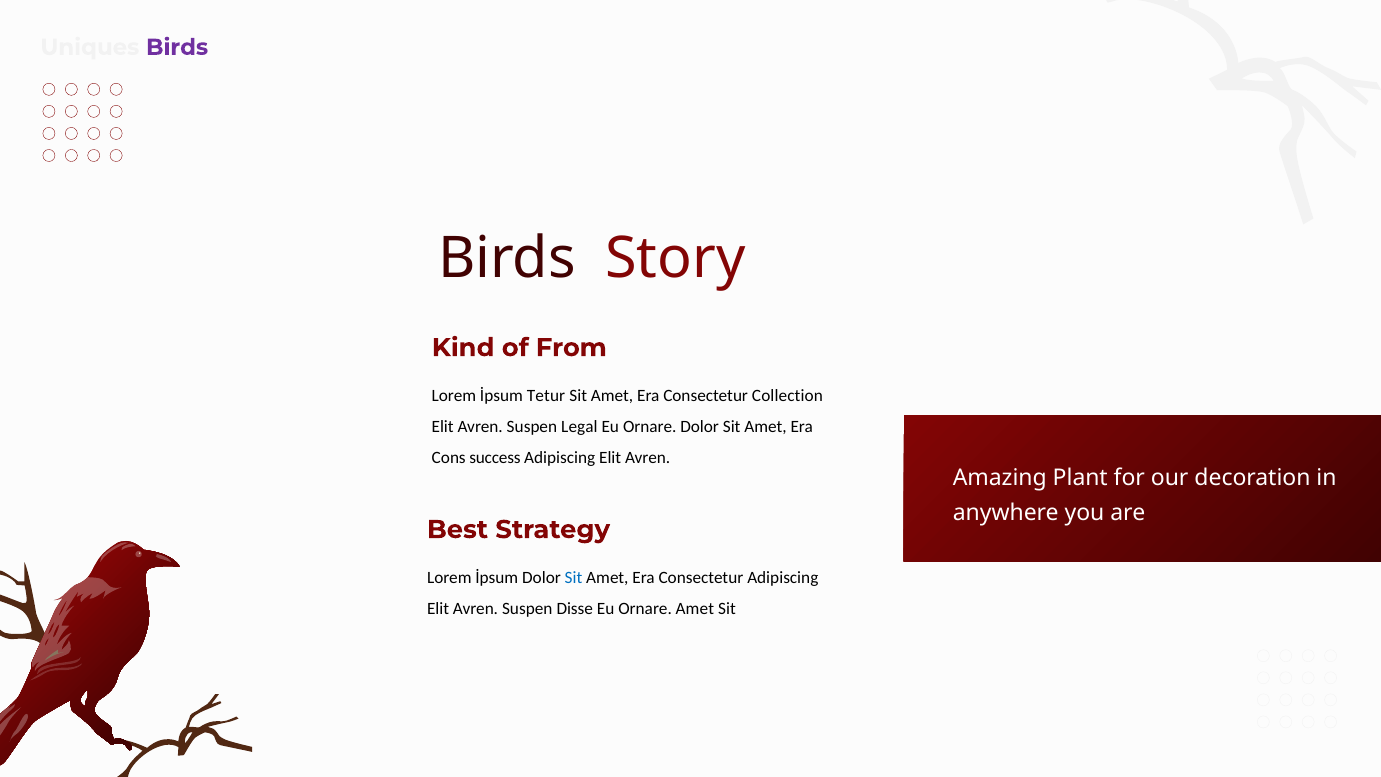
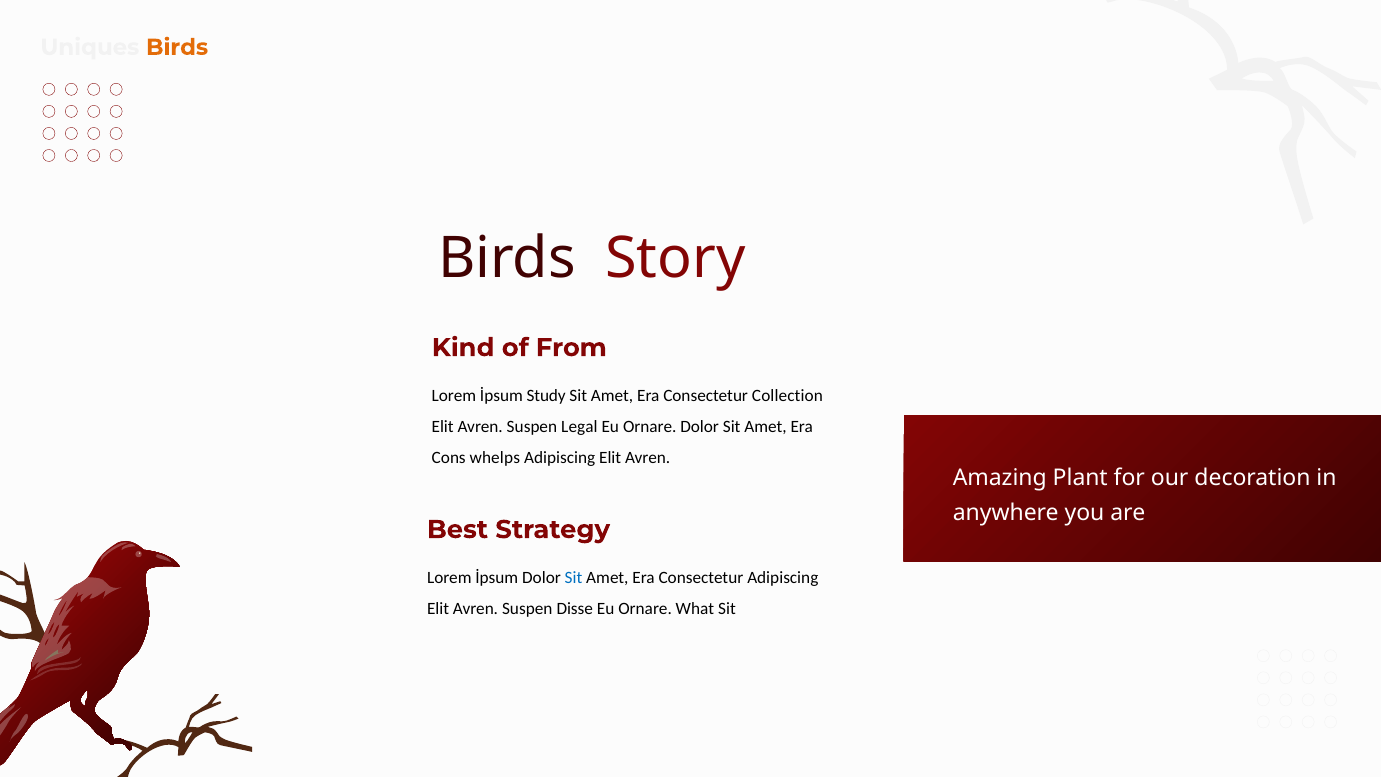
Birds at (177, 47) colour: purple -> orange
Tetur: Tetur -> Study
success: success -> whelps
Ornare Amet: Amet -> What
